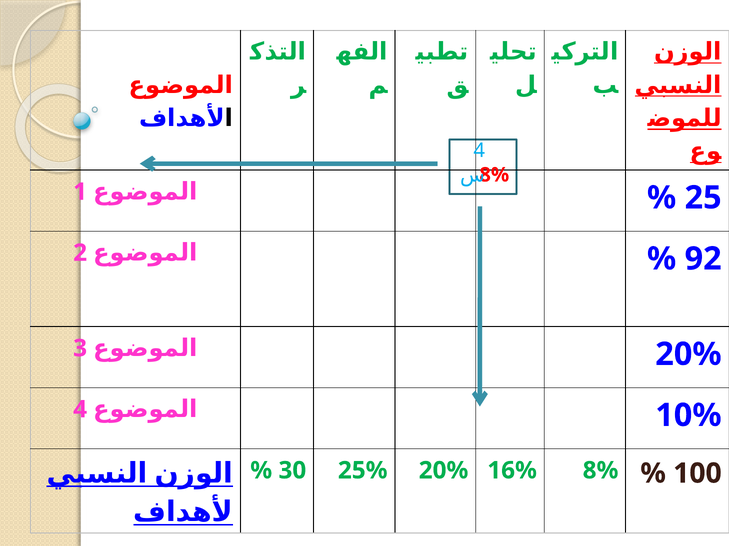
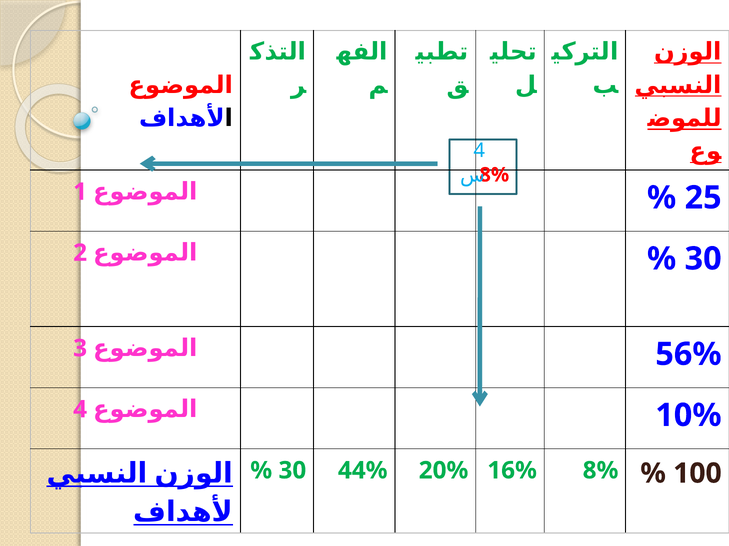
2 92: 92 -> 30
3 20%: 20% -> 56%
25%: 25% -> 44%
